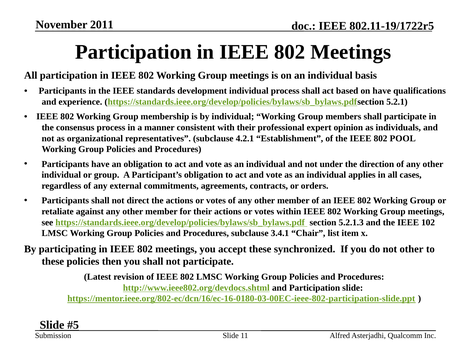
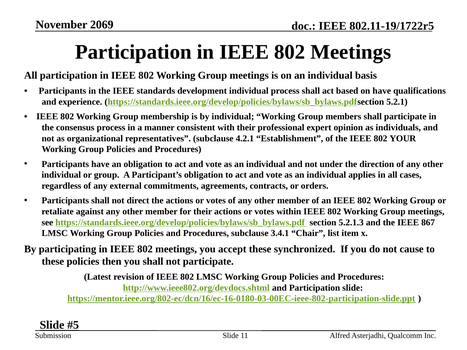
2011: 2011 -> 2069
POOL: POOL -> YOUR
102: 102 -> 867
not other: other -> cause
